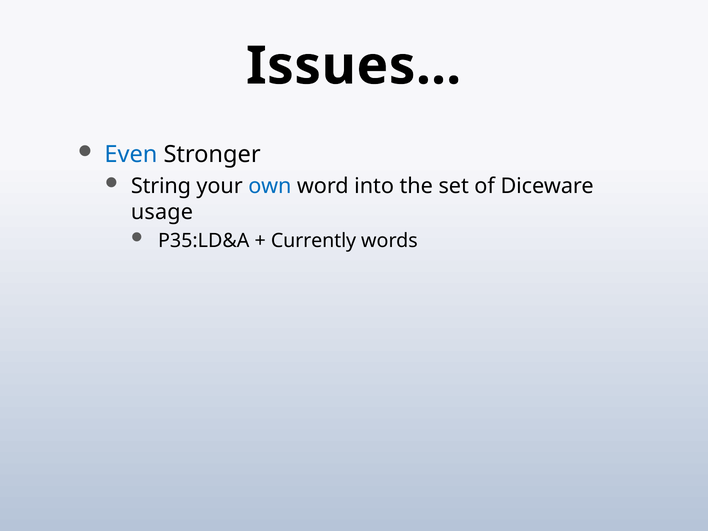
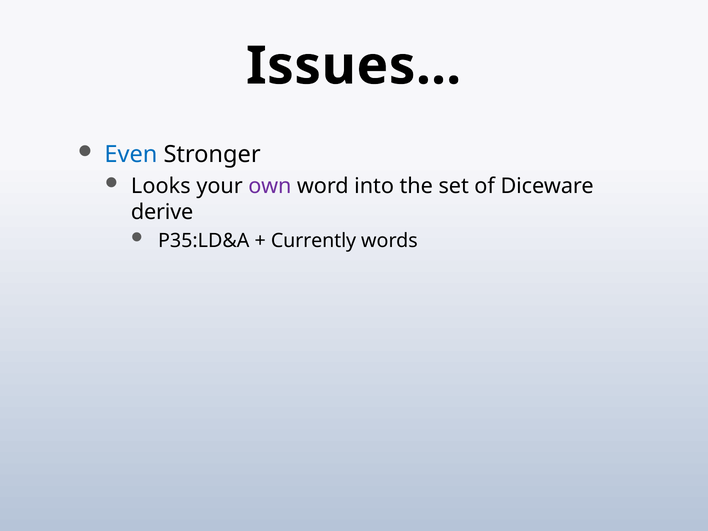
String: String -> Looks
own colour: blue -> purple
usage: usage -> derive
